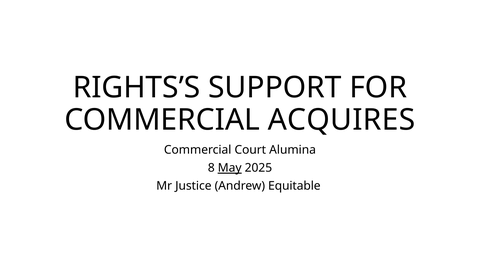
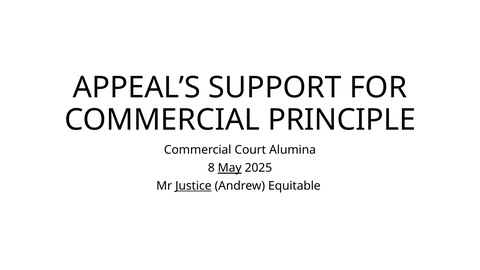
RIGHTS’S: RIGHTS’S -> APPEAL’S
ACQUIRES: ACQUIRES -> PRINCIPLE
Justice underline: none -> present
